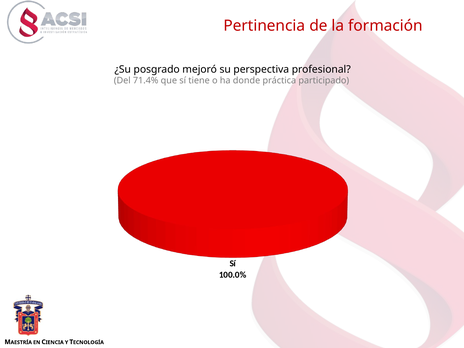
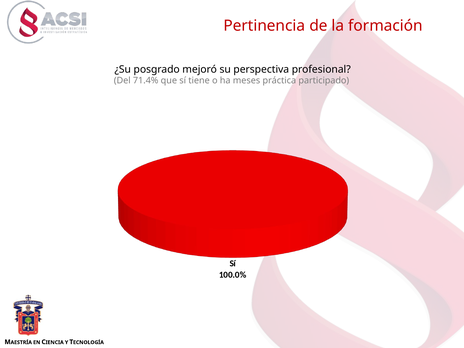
donde: donde -> meses
